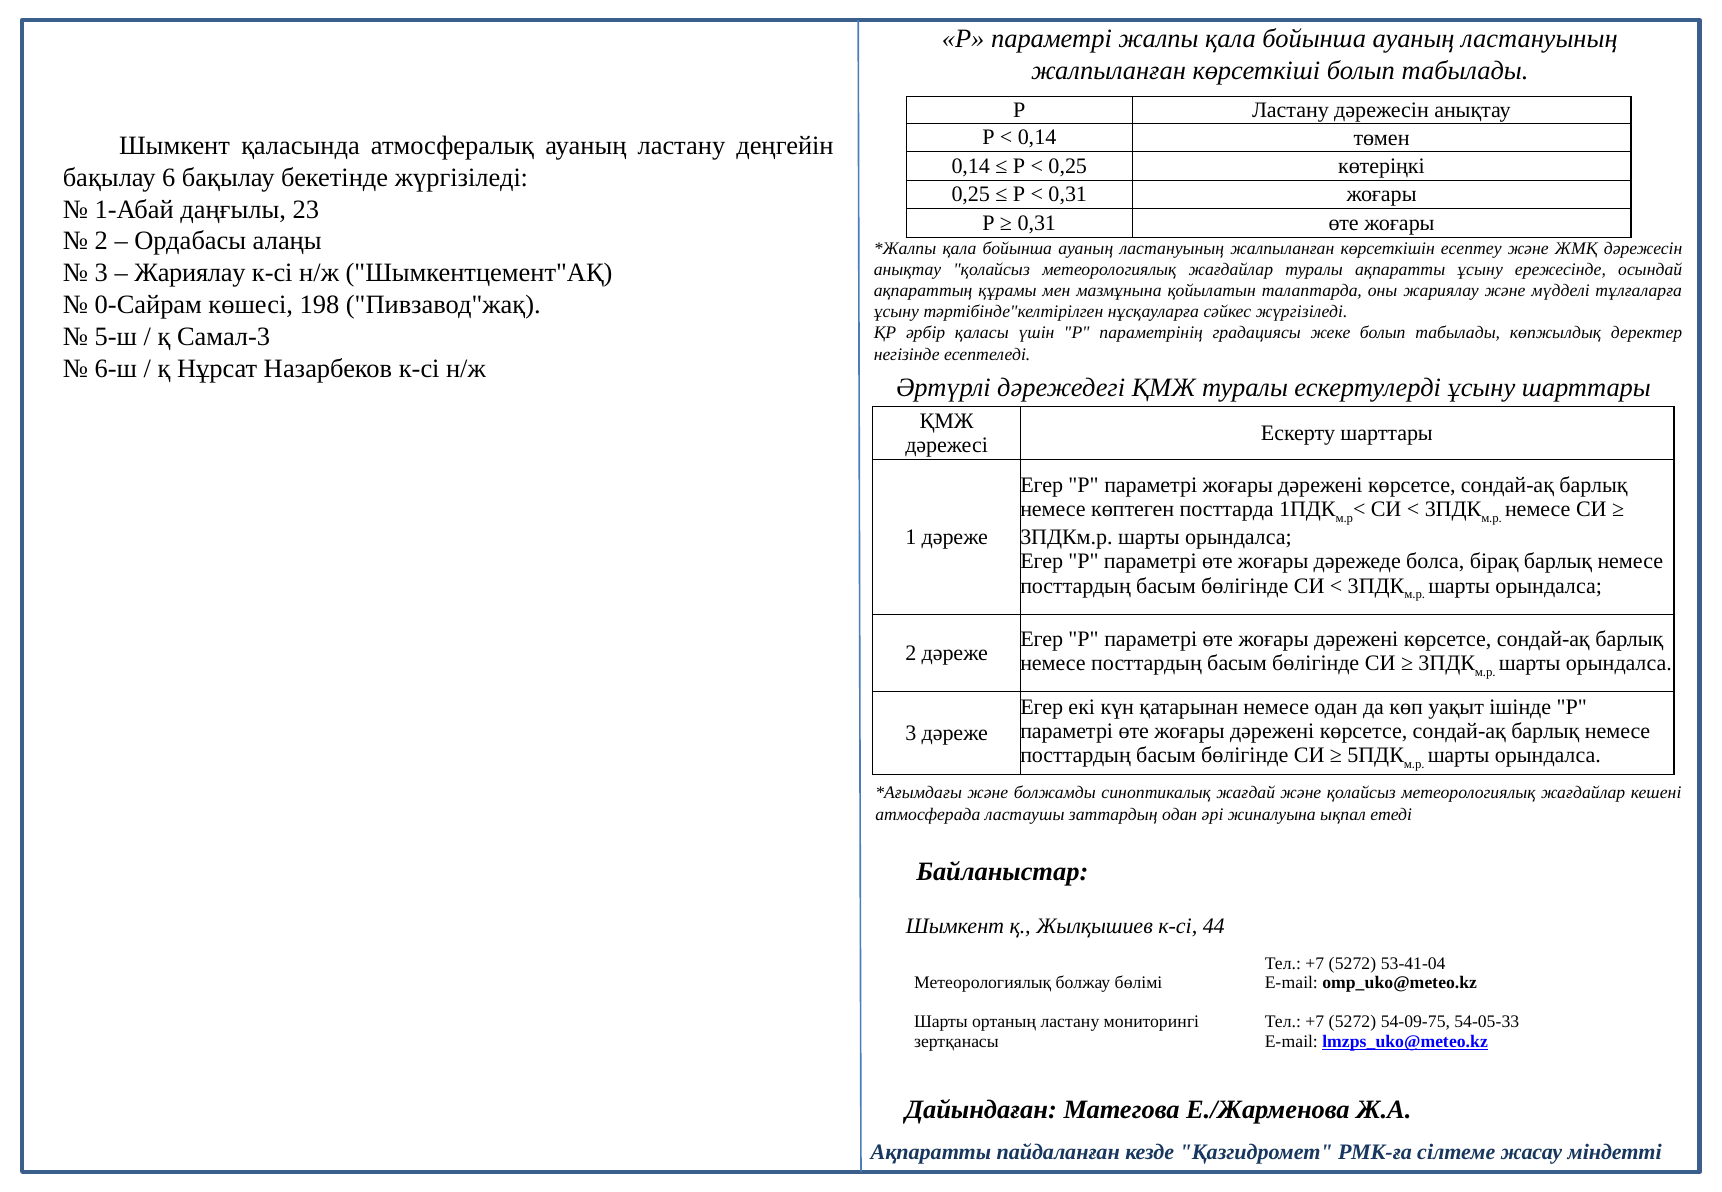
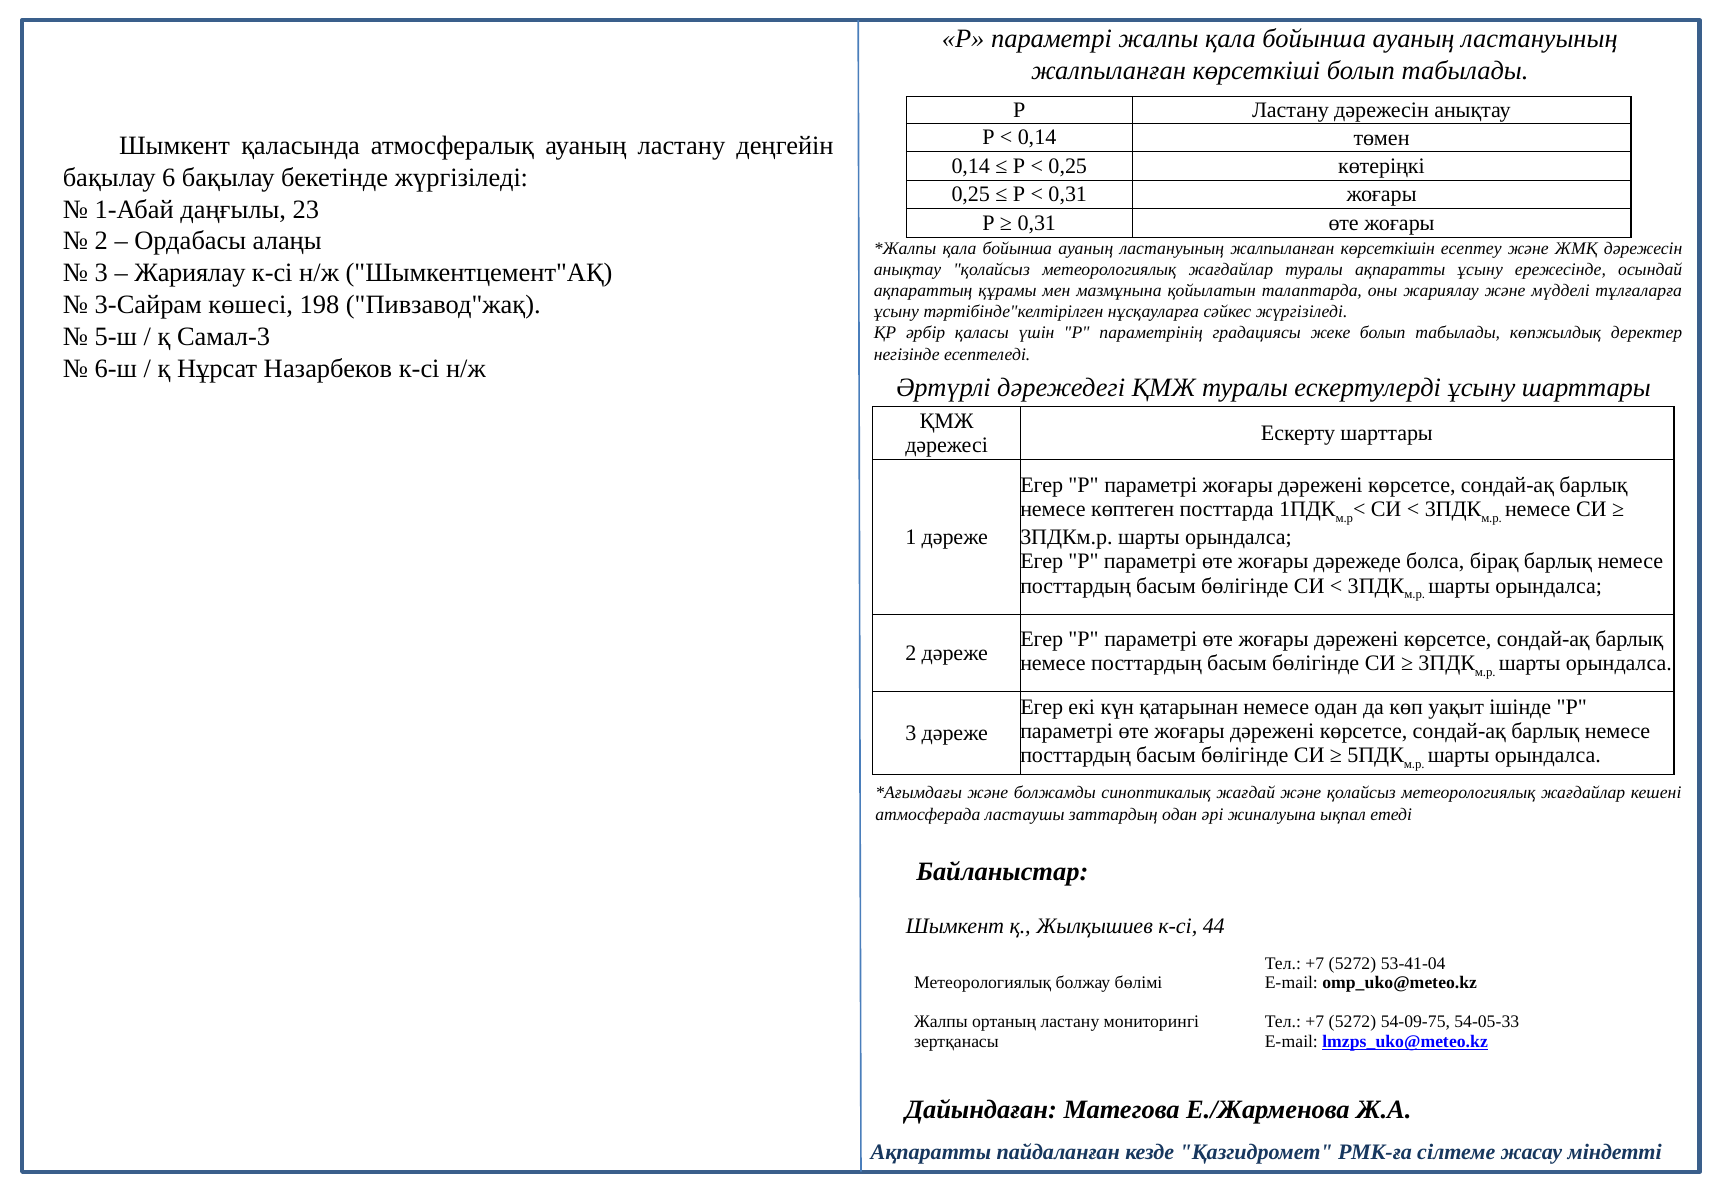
0-Сайрам: 0-Сайрам -> 3-Сайрам
Шарты at (941, 1022): Шарты -> Жалпы
